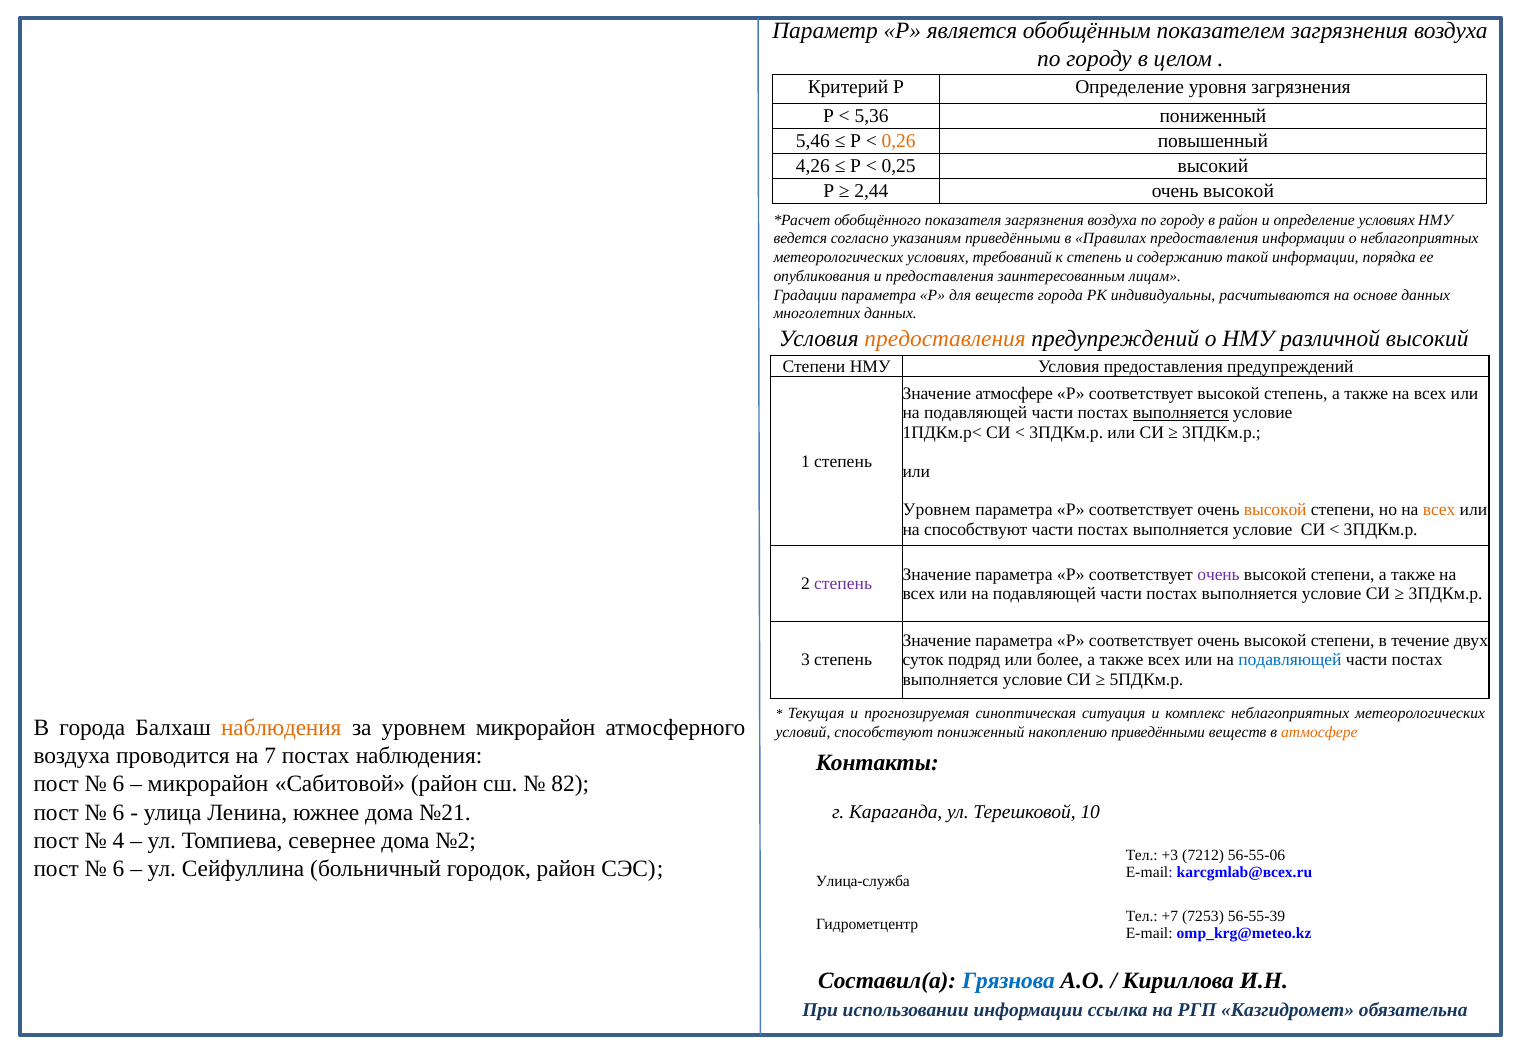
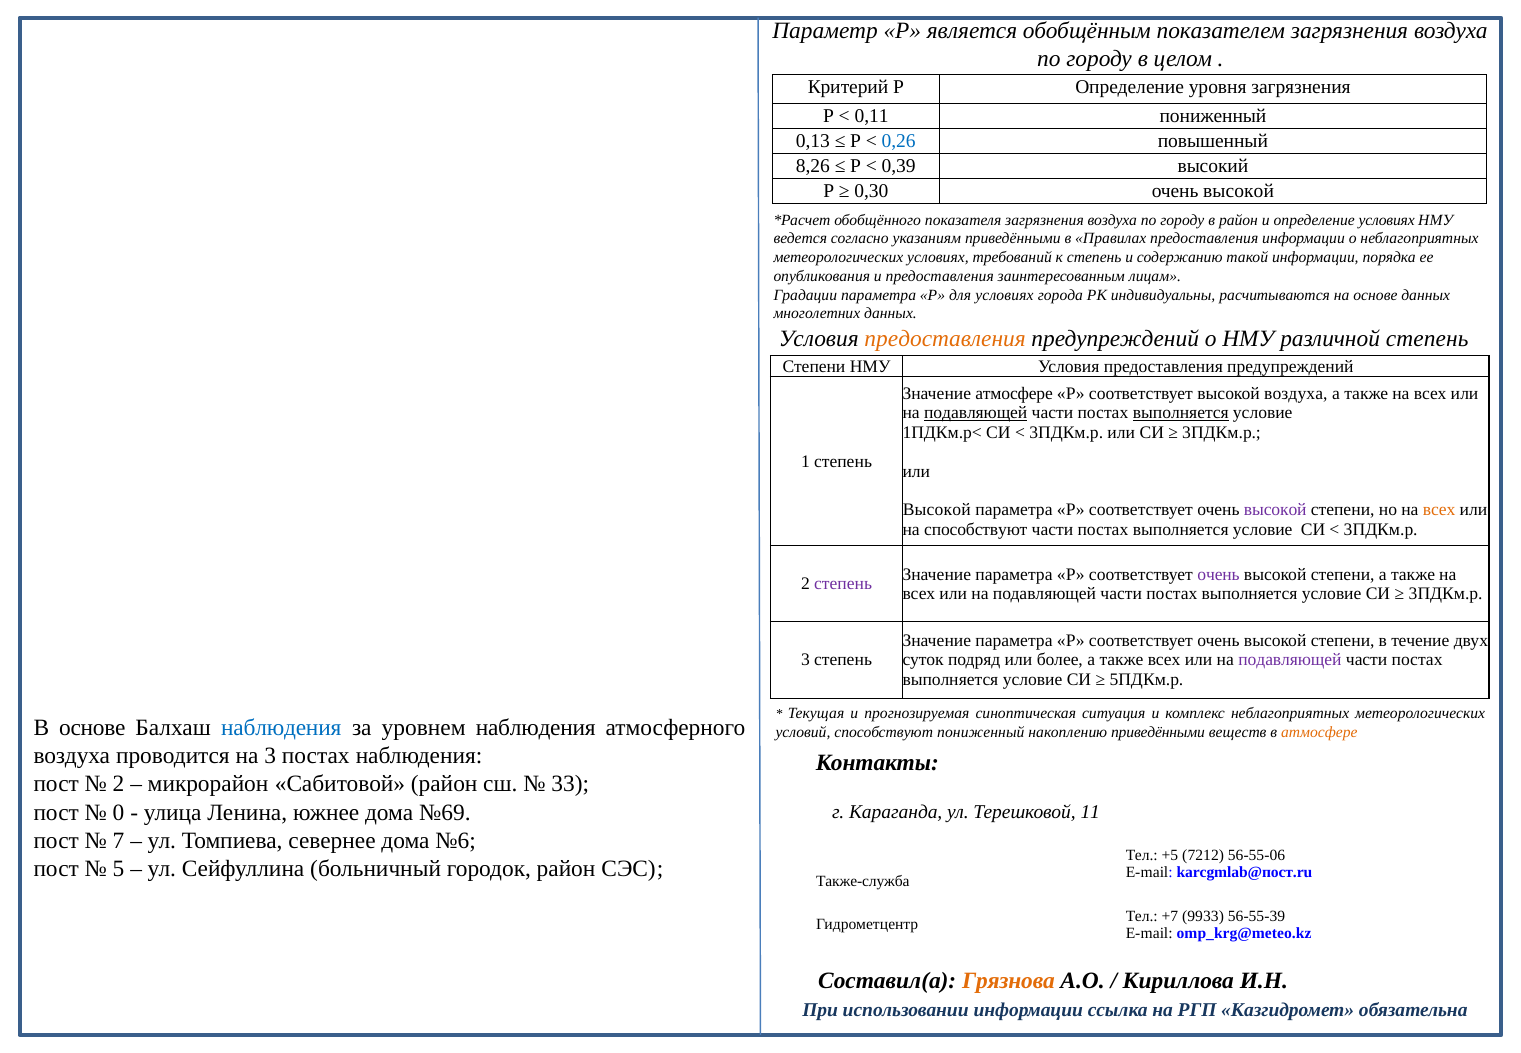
5,36: 5,36 -> 0,11
5,46: 5,46 -> 0,13
0,26 colour: orange -> blue
4,26: 4,26 -> 8,26
0,25: 0,25 -> 0,39
2,44: 2,44 -> 0,30
для веществ: веществ -> условиях
различной высокий: высокий -> степень
высокой степень: степень -> воздуха
подавляющей at (976, 413) underline: none -> present
Уровнем at (937, 510): Уровнем -> Высокой
высокой at (1275, 510) colour: orange -> purple
подавляющей at (1290, 660) colour: blue -> purple
В города: города -> основе
наблюдения at (281, 728) colour: orange -> blue
уровнем микрорайон: микрорайон -> наблюдения
на 7: 7 -> 3
6 at (119, 784): 6 -> 2
82: 82 -> 33
6 at (119, 812): 6 -> 0
№21: №21 -> №69
10: 10 -> 11
4: 4 -> 7
№2: №2 -> №6
+3: +3 -> +5
6 at (119, 869): 6 -> 5
karcgmlab@всех.ru: karcgmlab@всех.ru -> karcgmlab@пост.ru
Улица-служба: Улица-служба -> Также-служба
7253: 7253 -> 9933
Грязнова colour: blue -> orange
